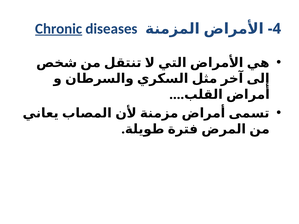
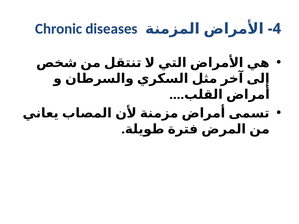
Chronic underline: present -> none
